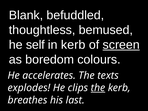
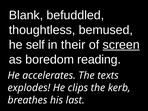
in kerb: kerb -> their
colours: colours -> reading
the at (98, 88) underline: present -> none
